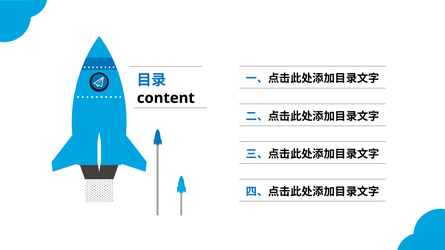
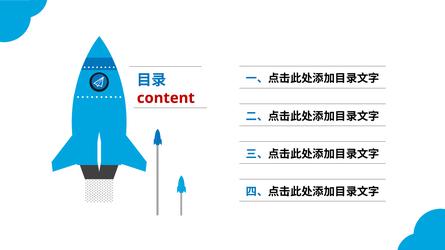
content colour: black -> red
